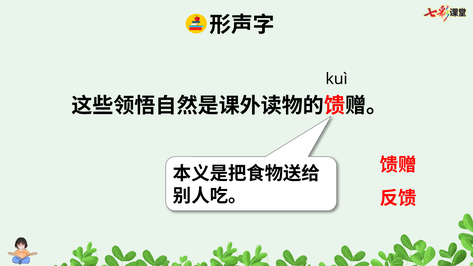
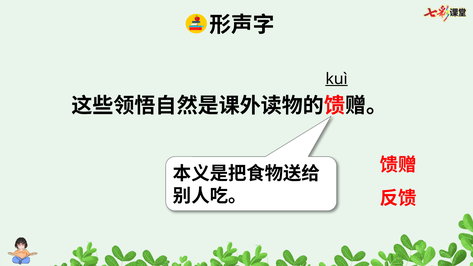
kuì underline: none -> present
